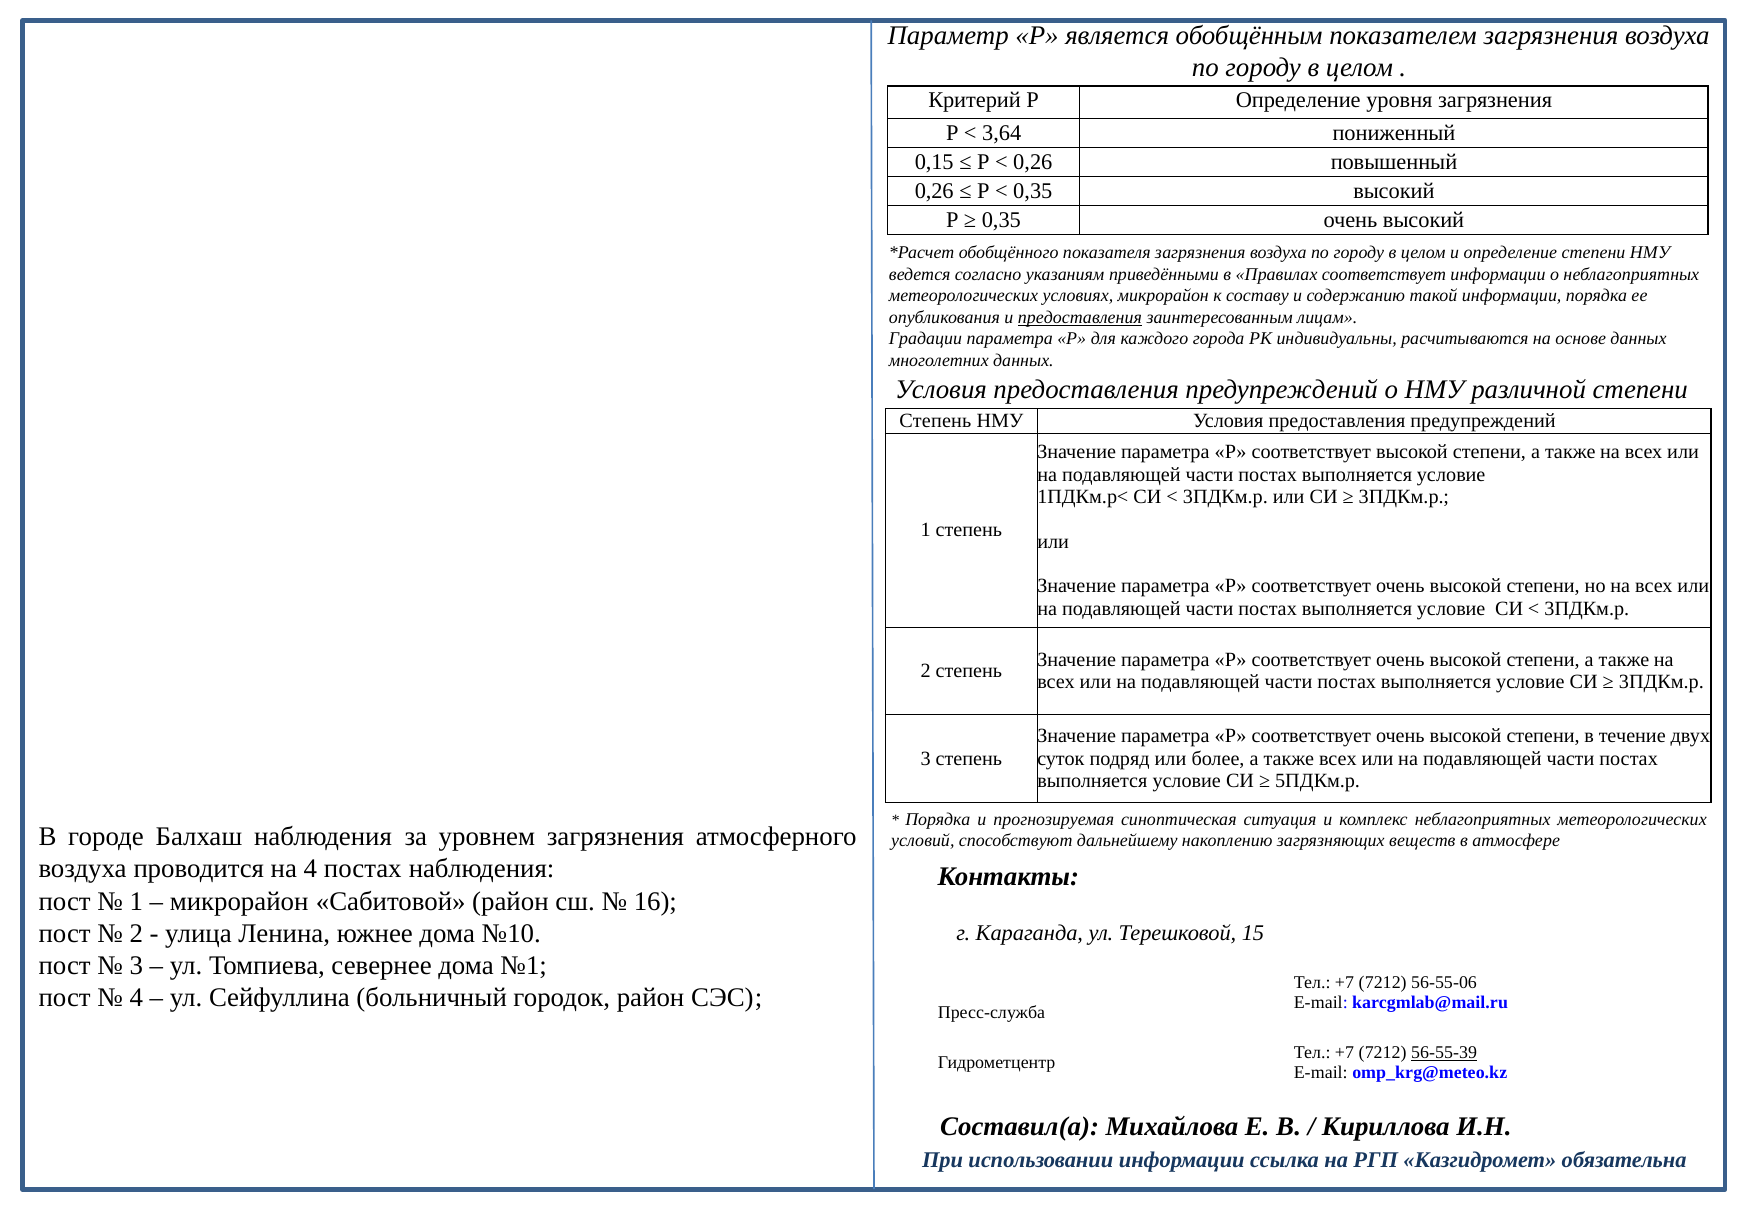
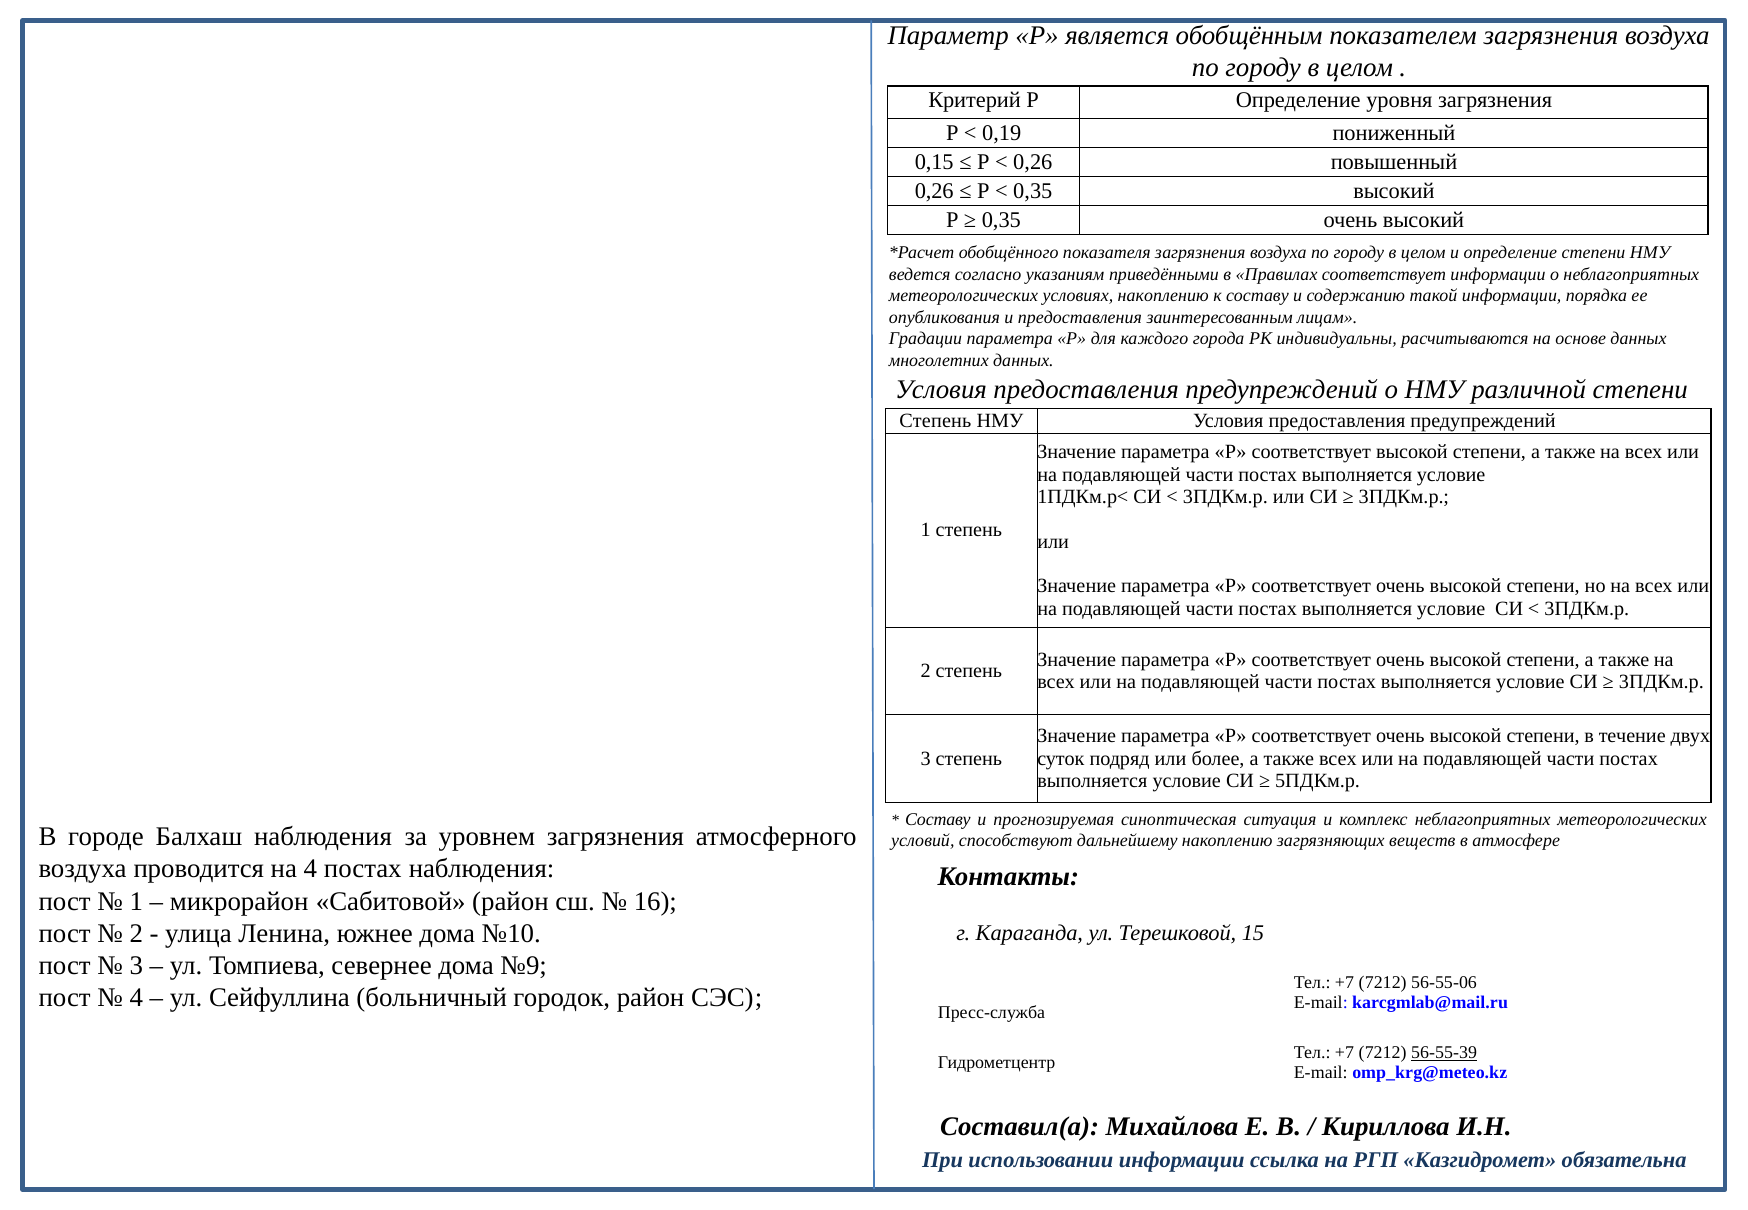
3,64: 3,64 -> 0,19
условиях микрорайон: микрорайон -> накоплению
предоставления at (1080, 317) underline: present -> none
Порядка at (938, 820): Порядка -> Составу
№1: №1 -> №9
